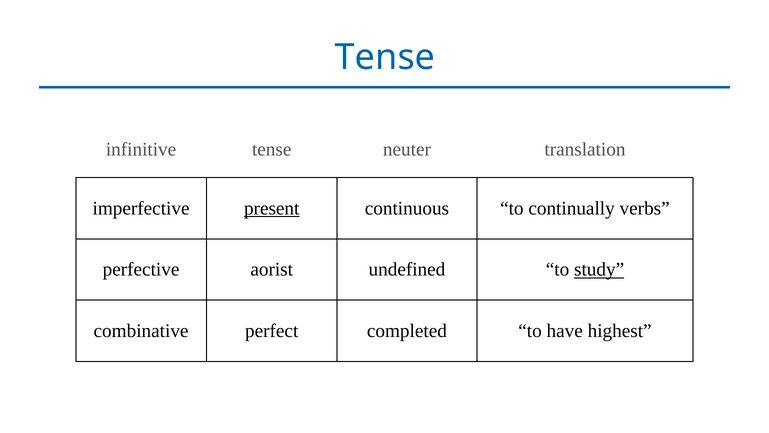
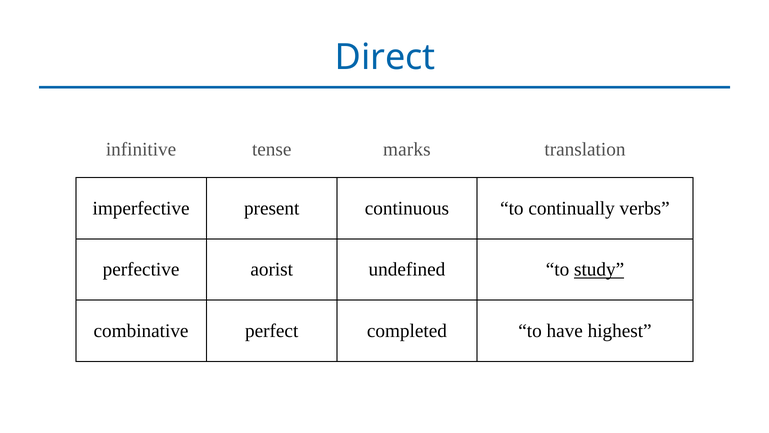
Tense at (385, 57): Tense -> Direct
neuter: neuter -> marks
present underline: present -> none
